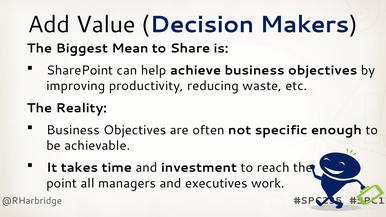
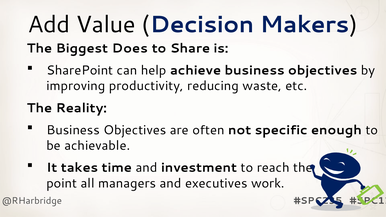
Mean: Mean -> Does
